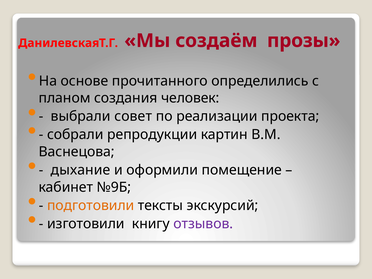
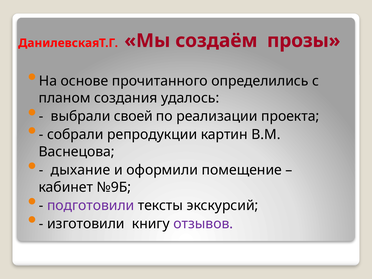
человек: человек -> удалось
совет: совет -> своей
подготовили colour: orange -> purple
